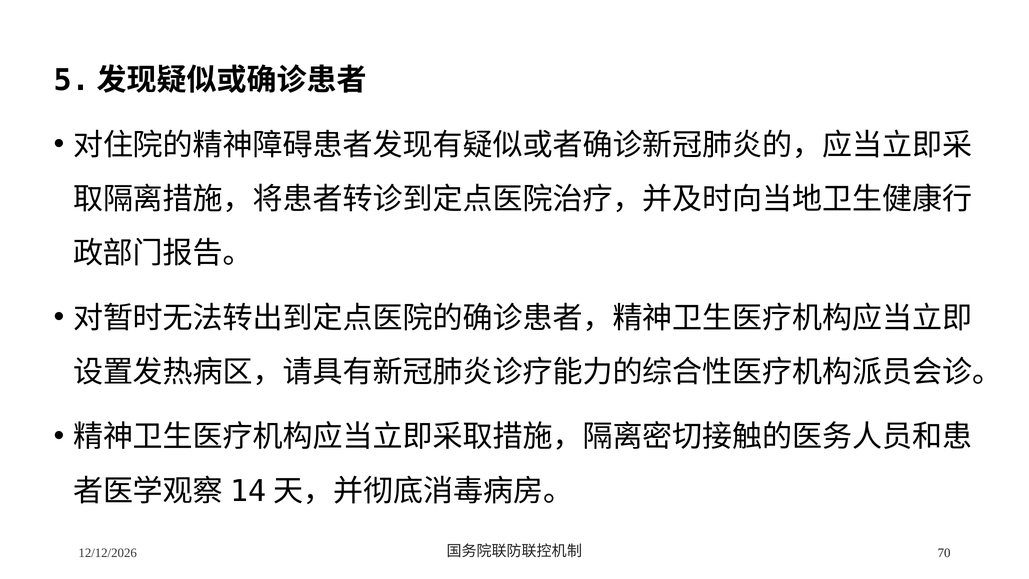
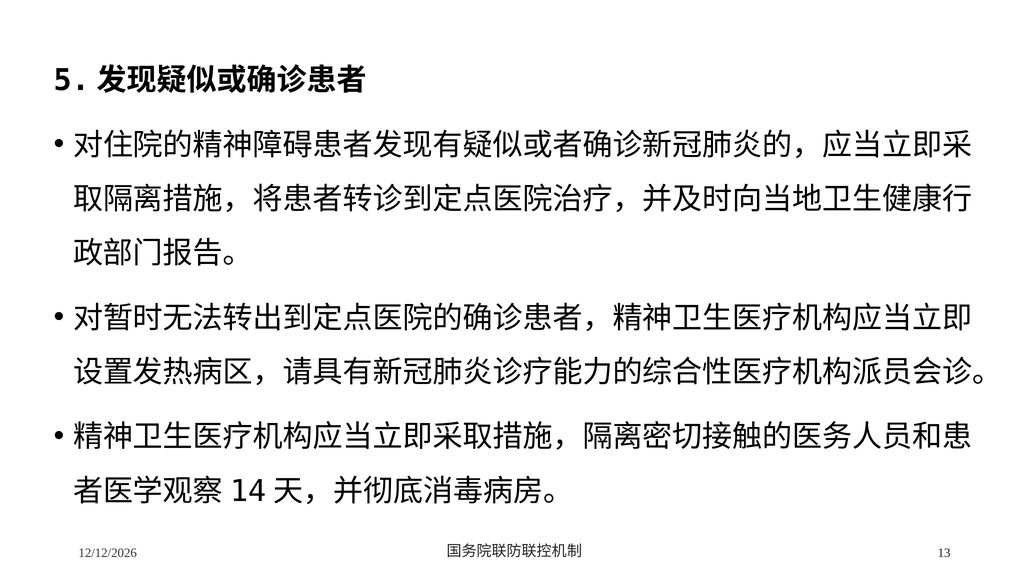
70: 70 -> 13
